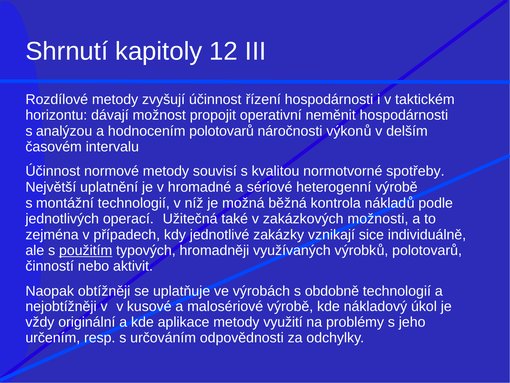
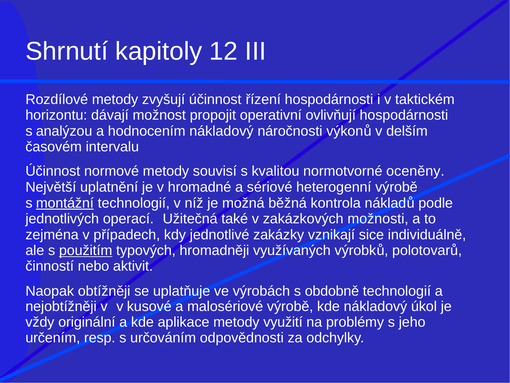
neměnit: neměnit -> ovlivňují
hodnocením polotovarů: polotovarů -> nákladový
spotřeby: spotřeby -> oceněny
montážní underline: none -> present
